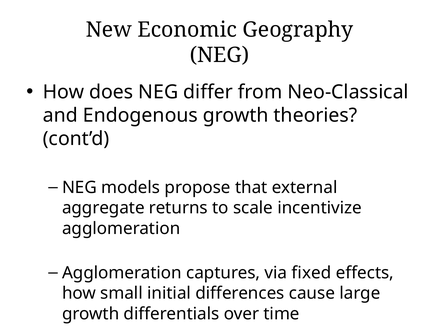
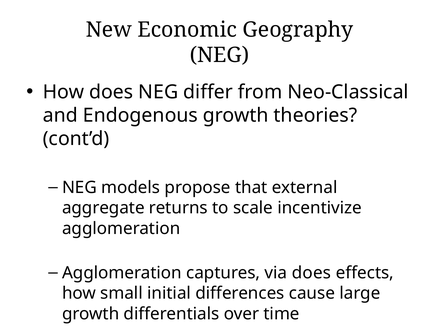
via fixed: fixed -> does
